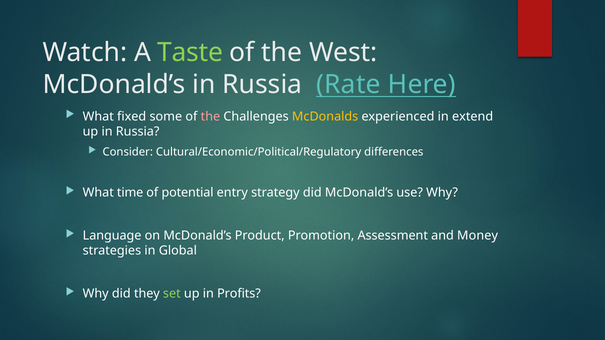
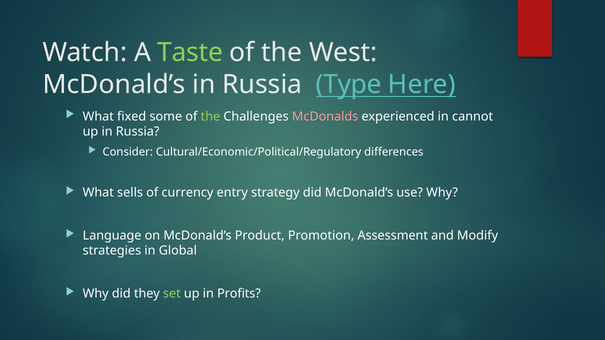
Rate: Rate -> Type
the at (210, 117) colour: pink -> light green
McDonalds colour: yellow -> pink
extend: extend -> cannot
time: time -> sells
potential: potential -> currency
Money: Money -> Modify
